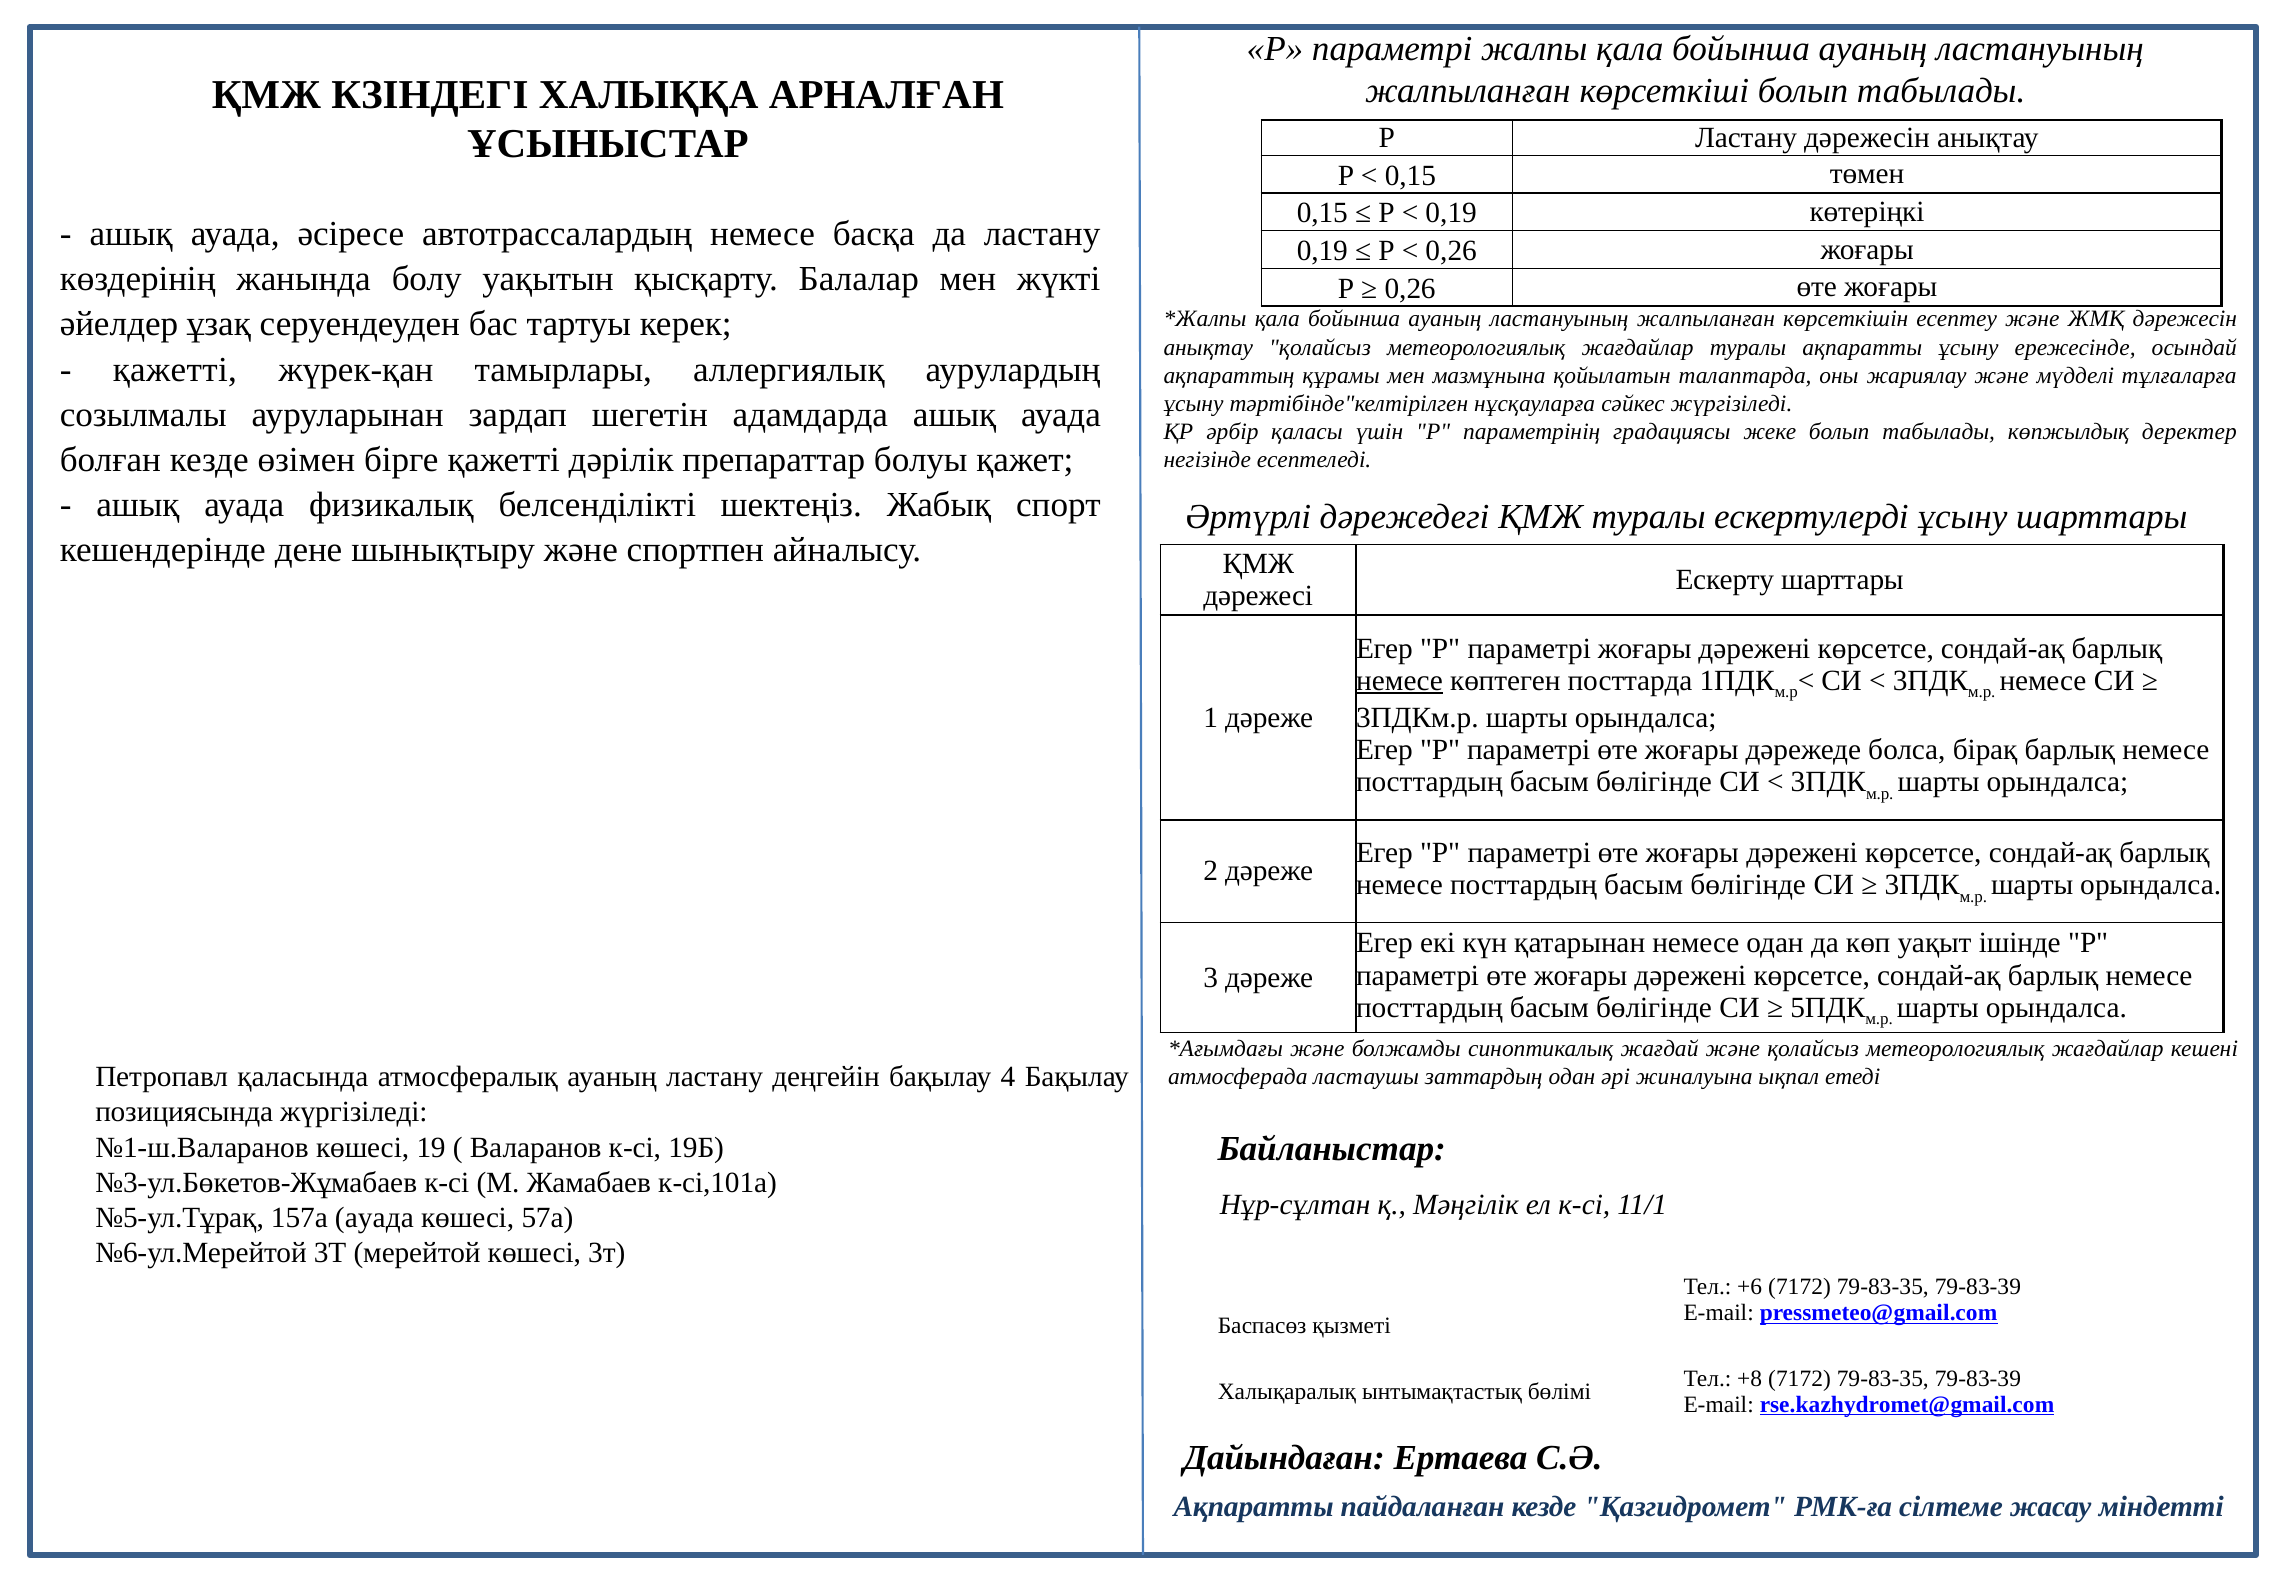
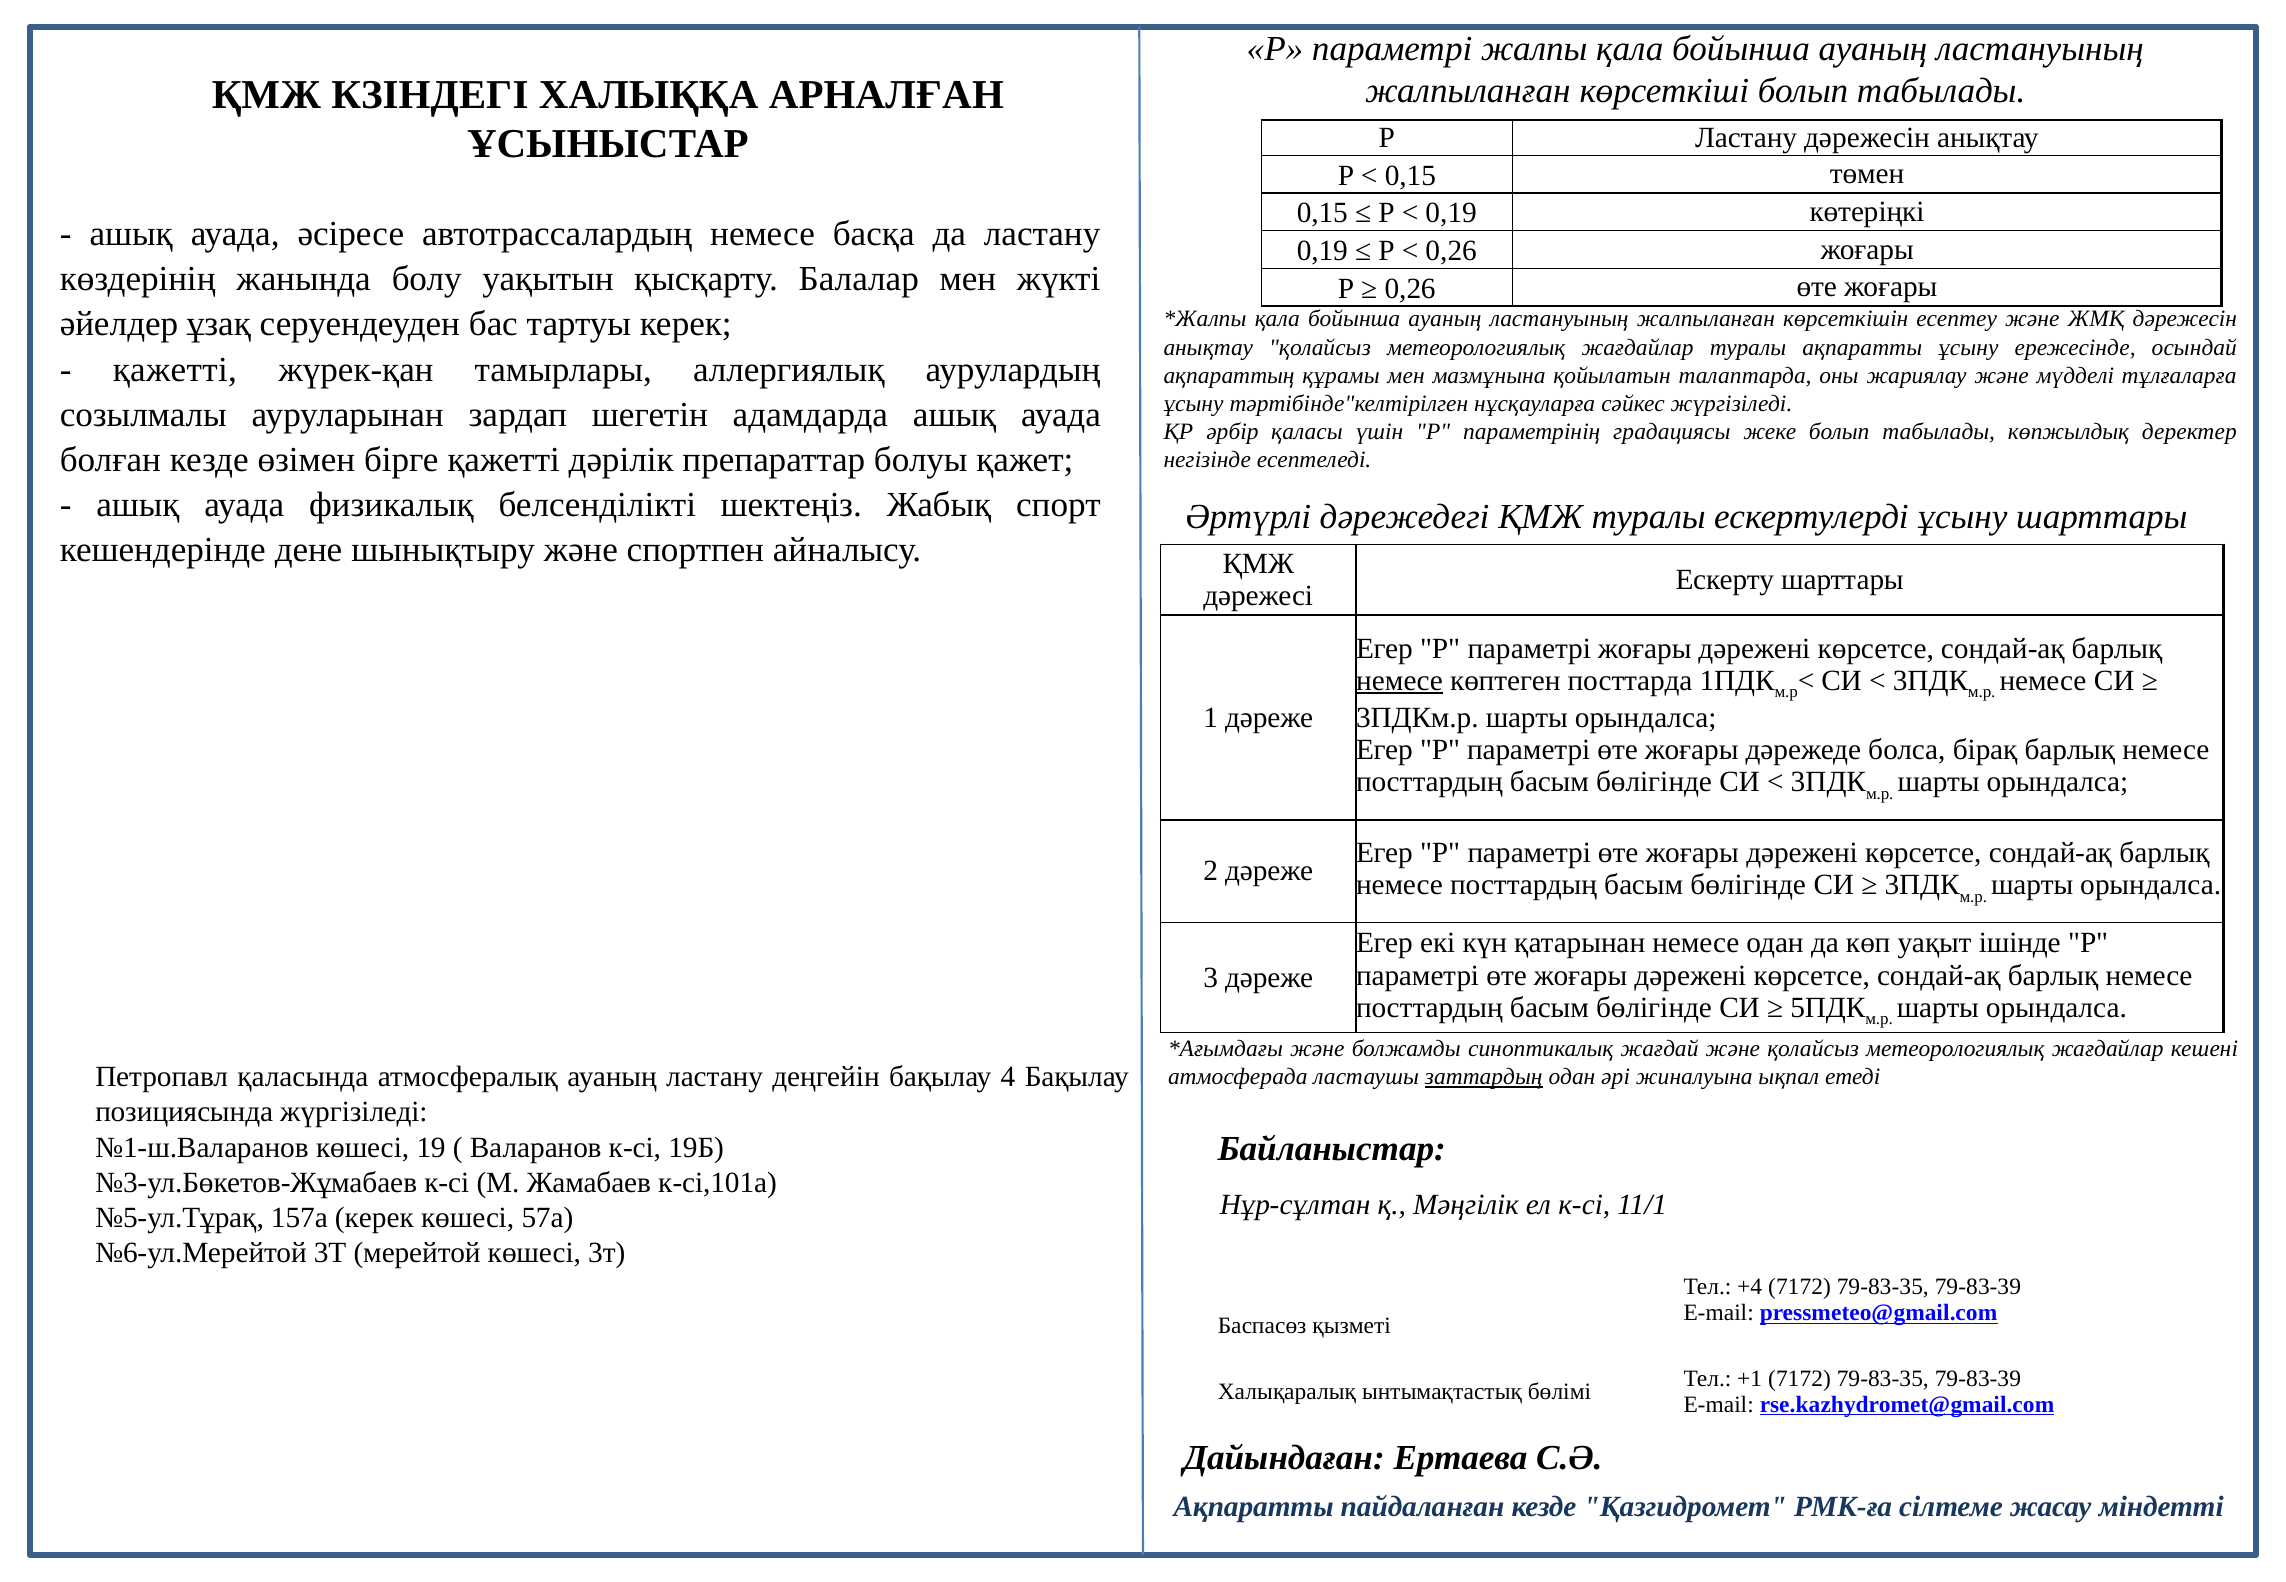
заттардың underline: none -> present
157а ауада: ауада -> керек
+6: +6 -> +4
+8: +8 -> +1
